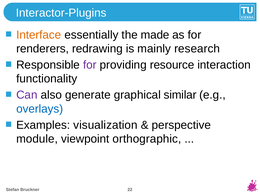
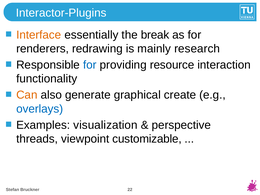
made: made -> break
for at (90, 65) colour: purple -> blue
Can colour: purple -> orange
similar: similar -> create
module: module -> threads
orthographic: orthographic -> customizable
